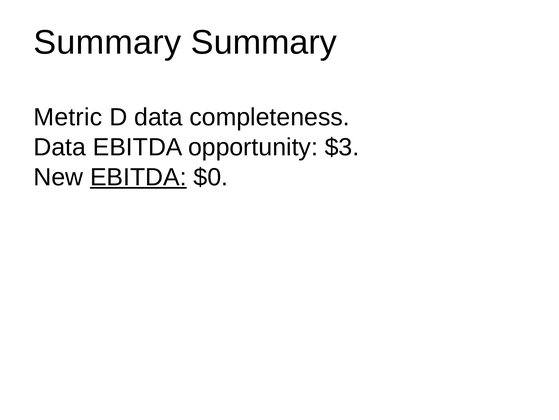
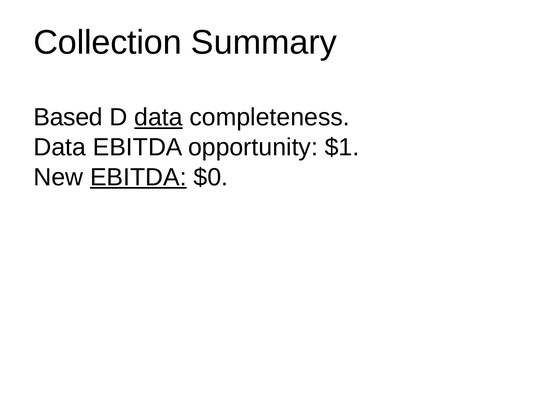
Summary at (107, 42): Summary -> Collection
Metric: Metric -> Based
data at (158, 117) underline: none -> present
$3: $3 -> $1
